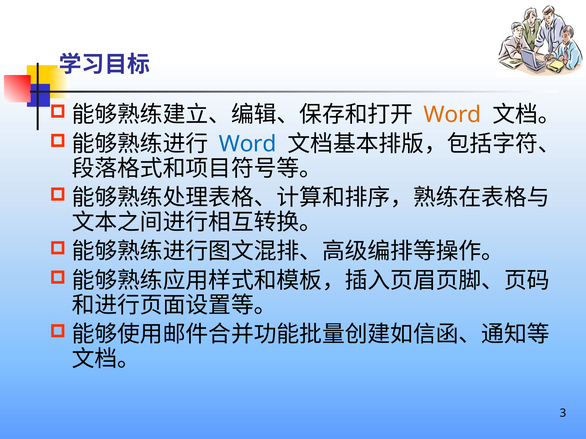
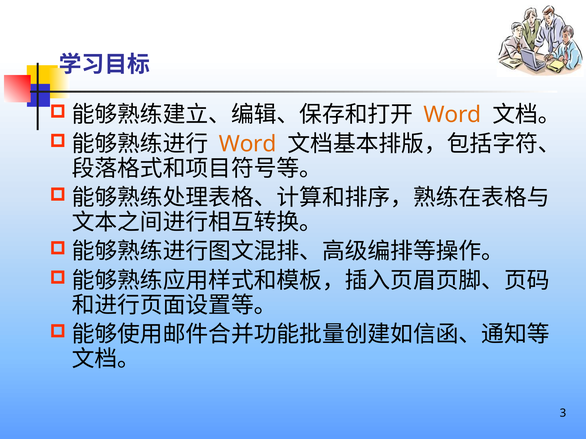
Word at (248, 144) colour: blue -> orange
